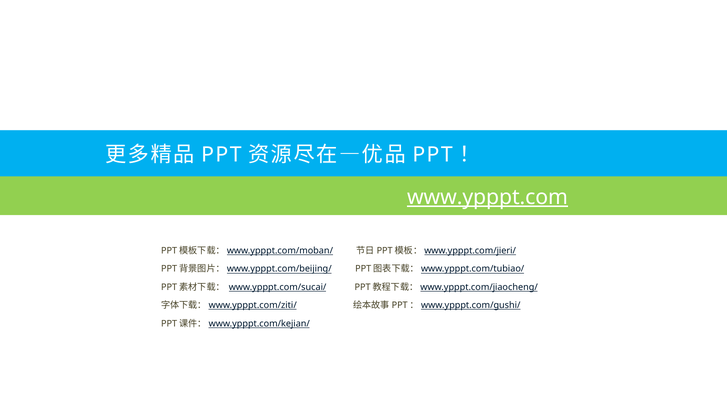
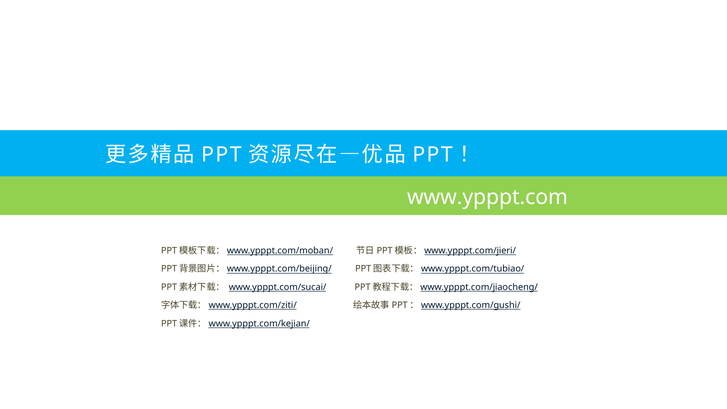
www.ypppt.com underline: present -> none
